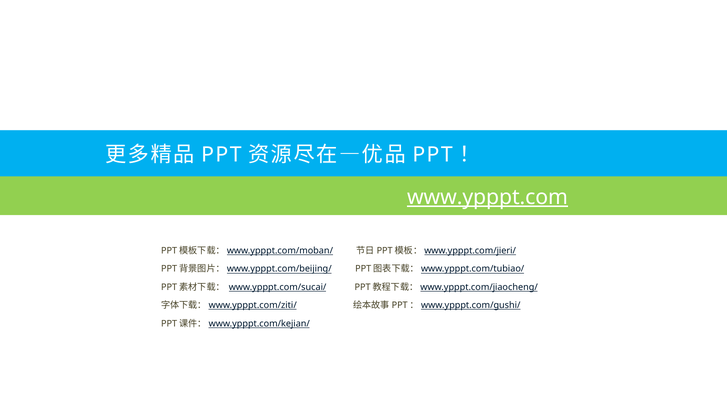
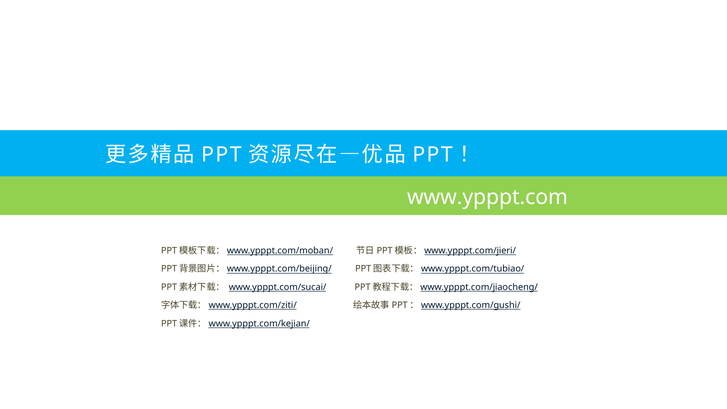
www.ypppt.com underline: present -> none
